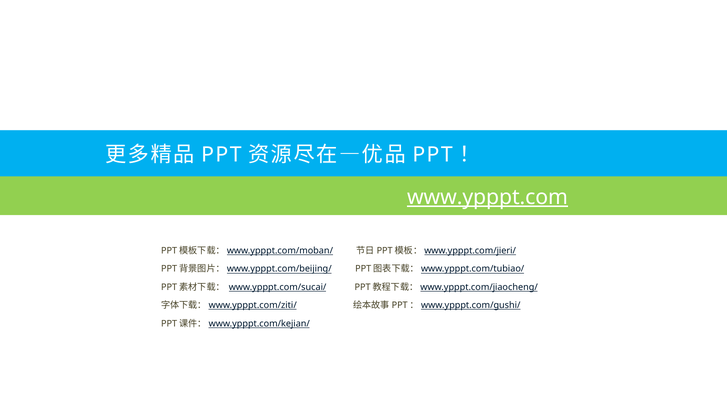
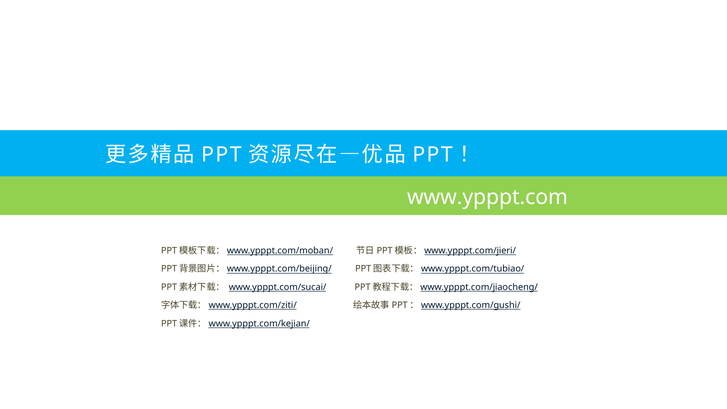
www.ypppt.com underline: present -> none
